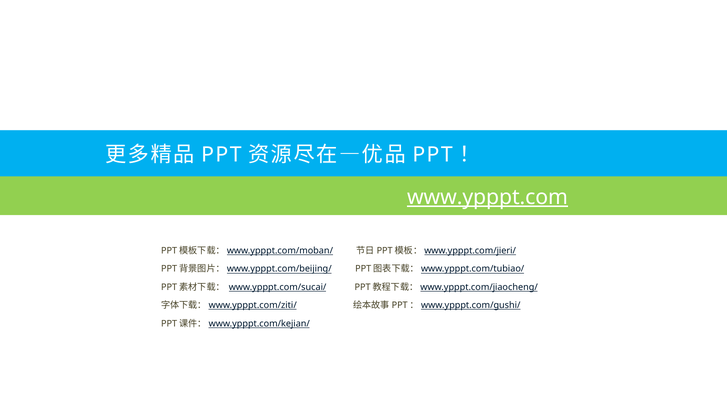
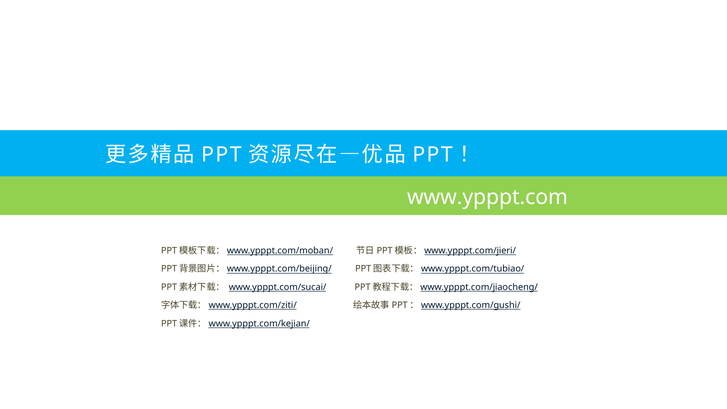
www.ypppt.com underline: present -> none
